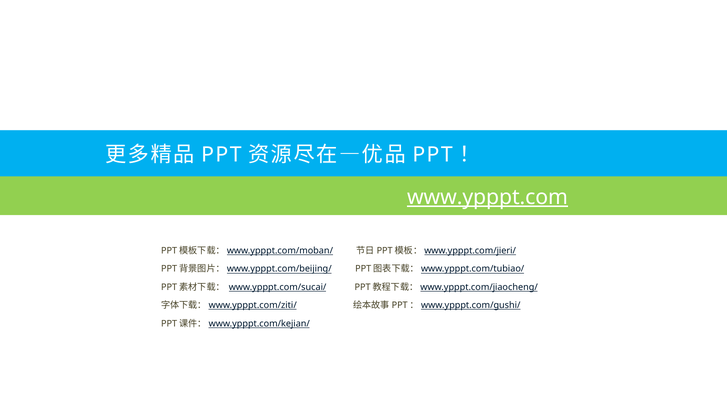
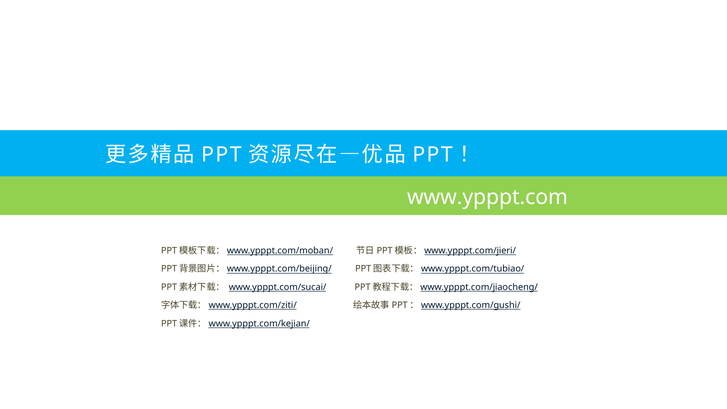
www.ypppt.com underline: present -> none
